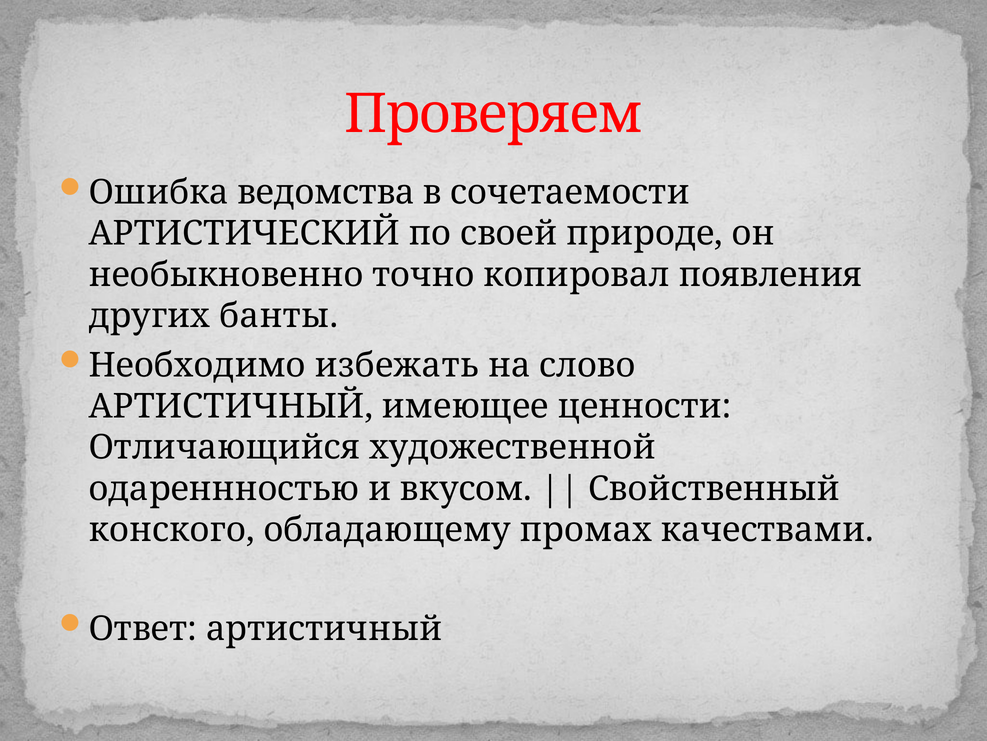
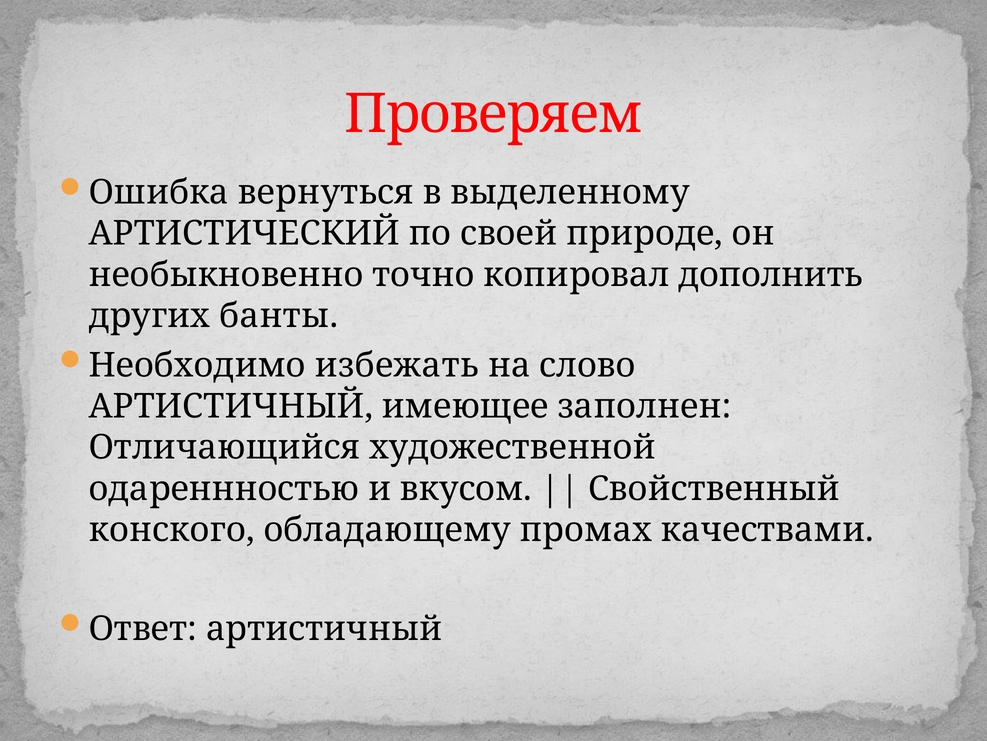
ведомства: ведомства -> вернуться
сочетаемости: сочетаемости -> выделенному
появления: появления -> дополнить
ценности: ценности -> заполнен
